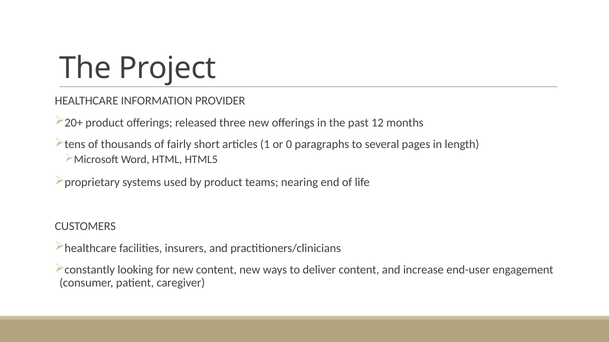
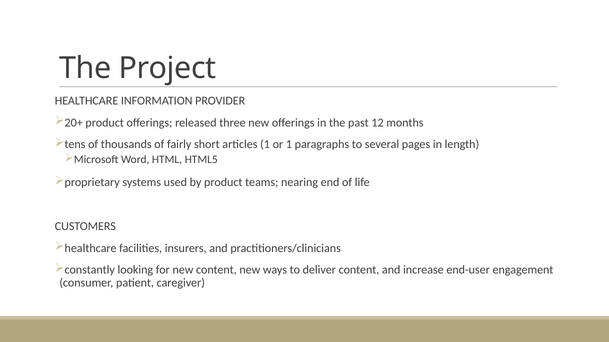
or 0: 0 -> 1
